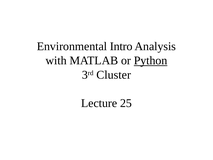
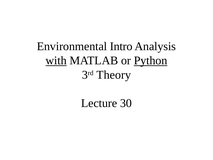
with underline: none -> present
Cluster: Cluster -> Theory
25: 25 -> 30
